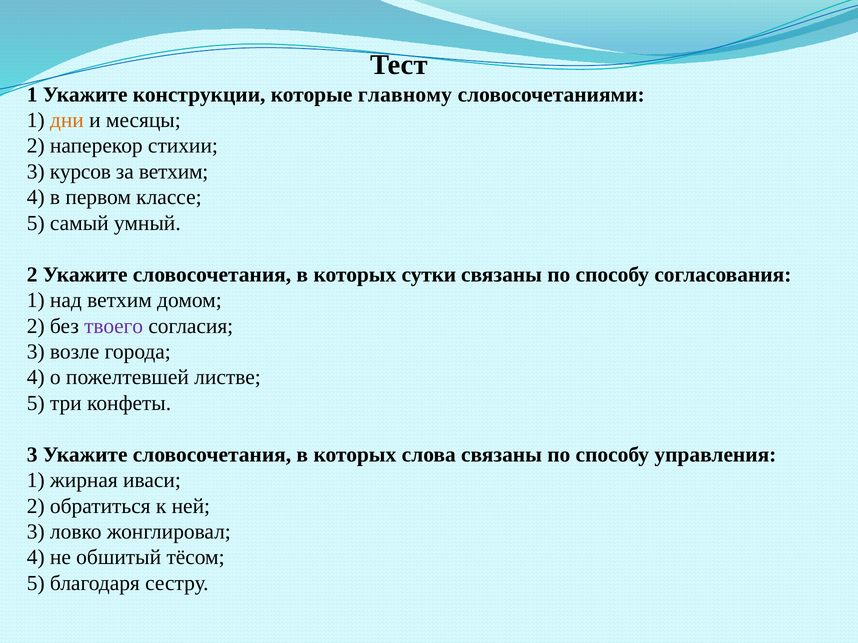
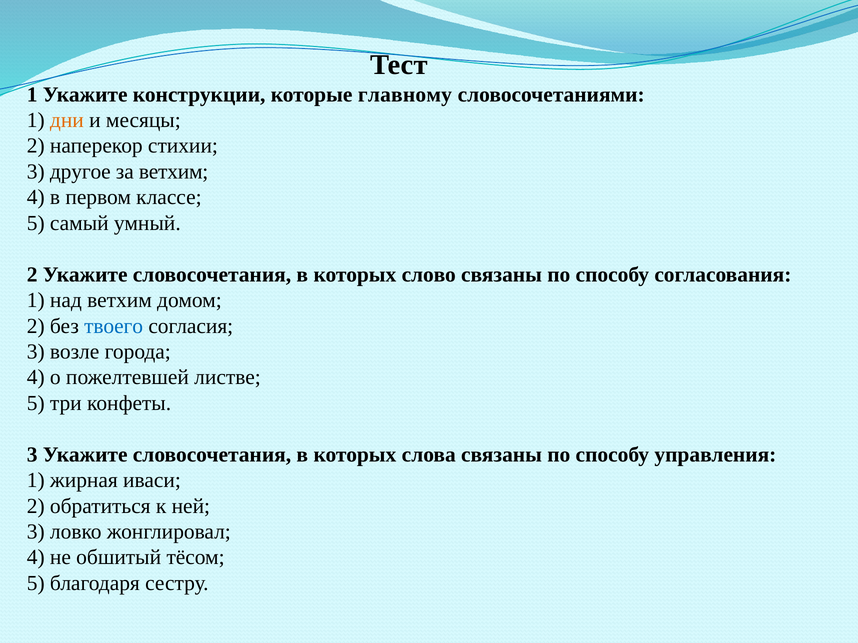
курсов: курсов -> другое
сутки: сутки -> слово
твоего colour: purple -> blue
